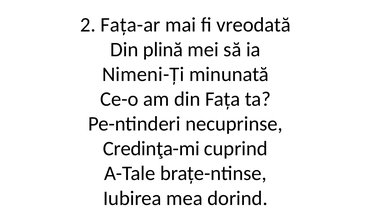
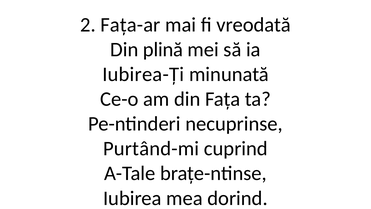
Nimeni-Ți: Nimeni-Ți -> Iubirea-Ți
Credinţa-mi: Credinţa-mi -> Purtând-mi
